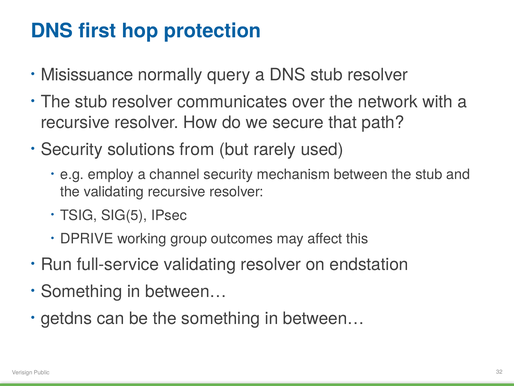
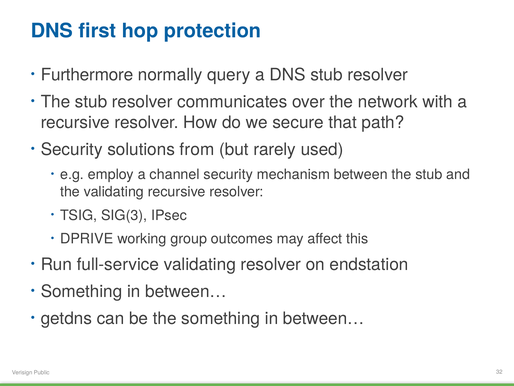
Misissuance: Misissuance -> Furthermore
SIG(5: SIG(5 -> SIG(3
